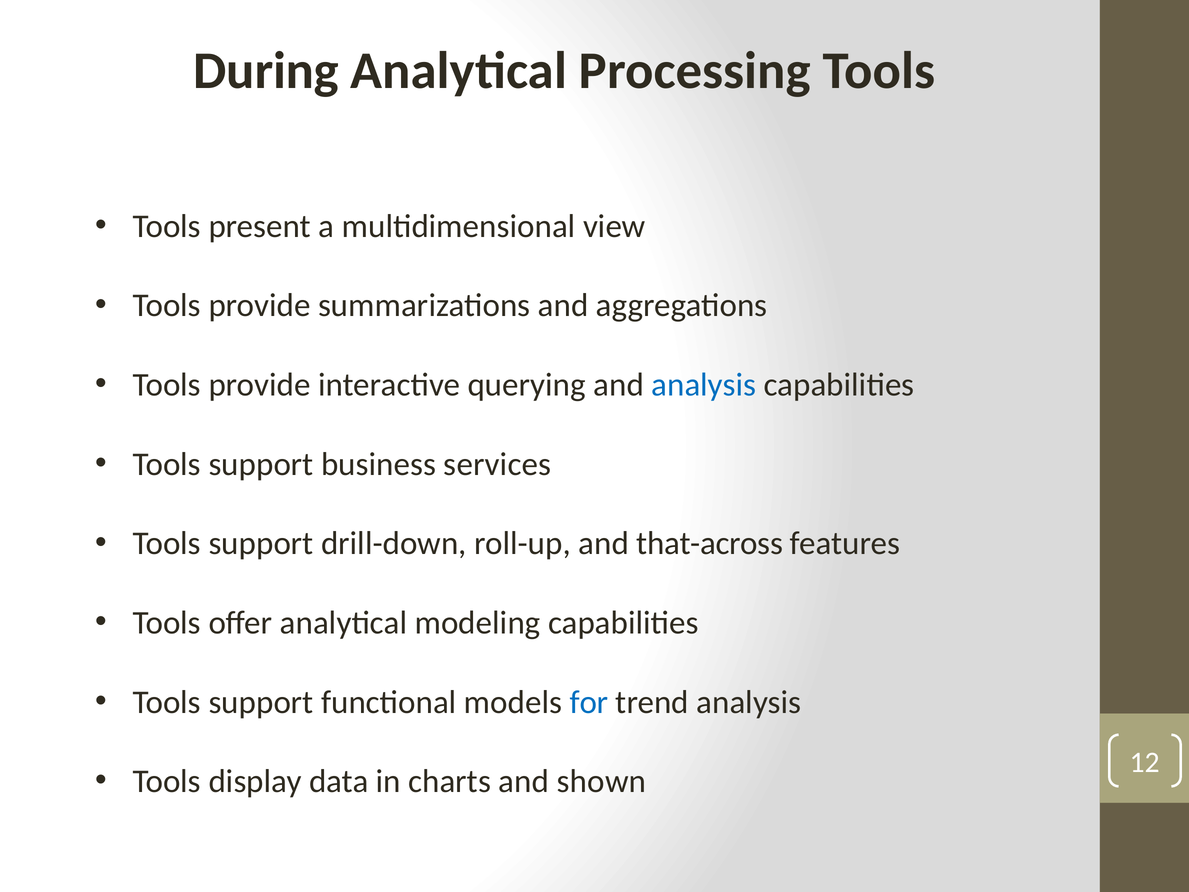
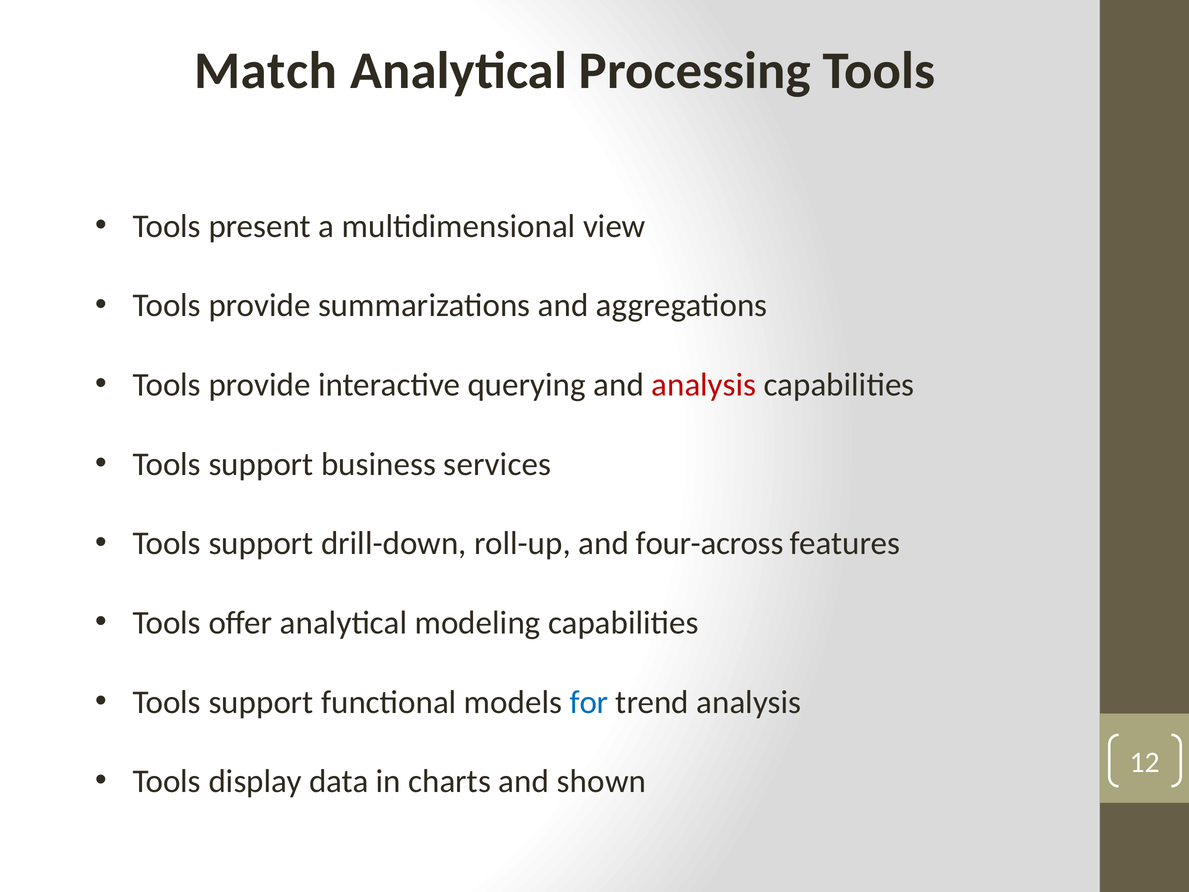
During: During -> Match
analysis at (704, 385) colour: blue -> red
that-across: that-across -> four-across
